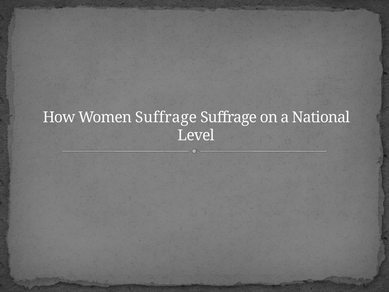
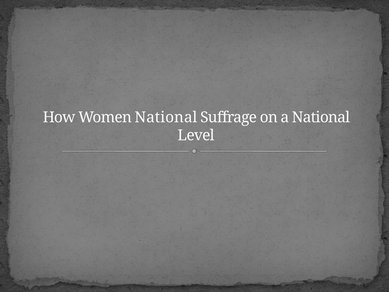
Women Suffrage: Suffrage -> National
